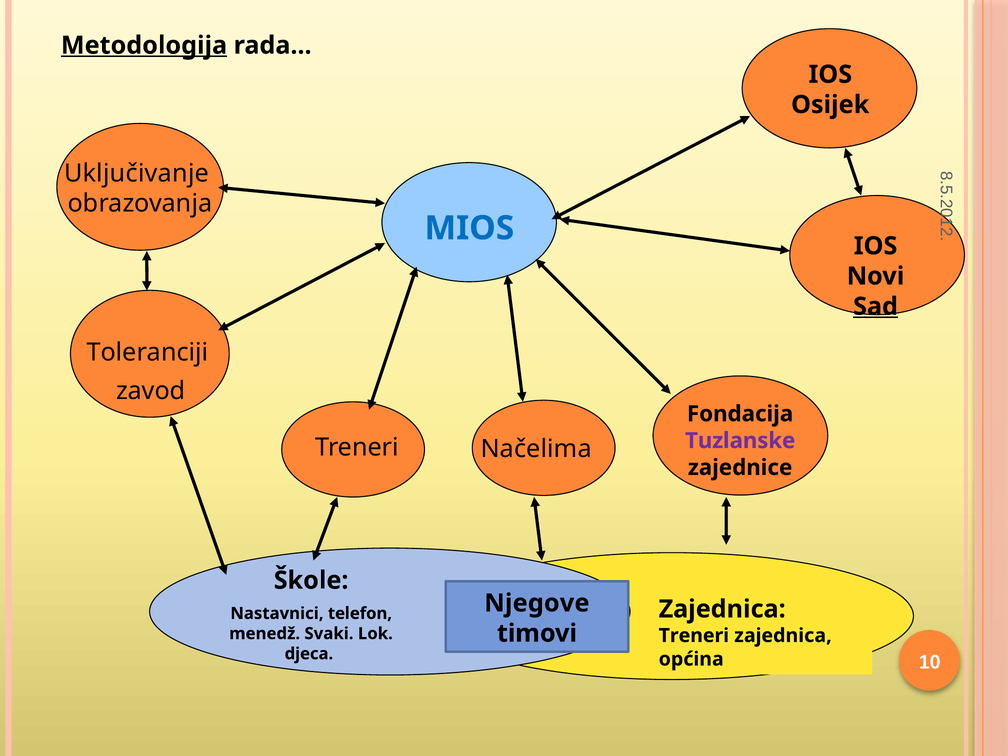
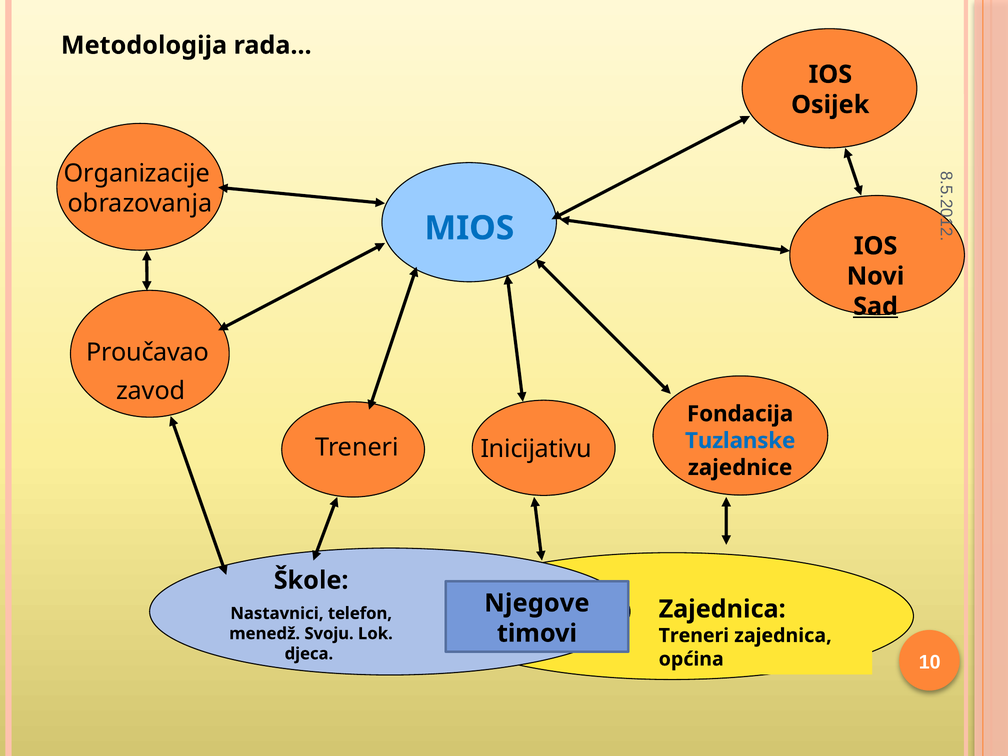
Metodologija underline: present -> none
Uključivanje: Uključivanje -> Organizacije
Toleranciji: Toleranciji -> Proučavao
Tuzlanske colour: purple -> blue
Načelima: Načelima -> Inicijativu
Svaki: Svaki -> Svoju
